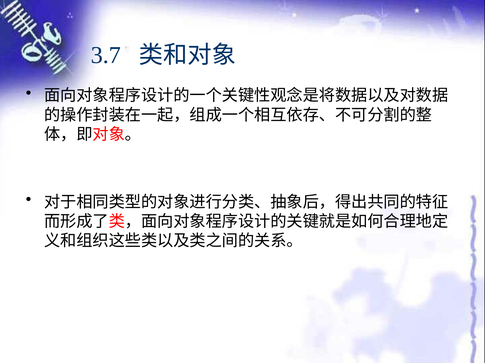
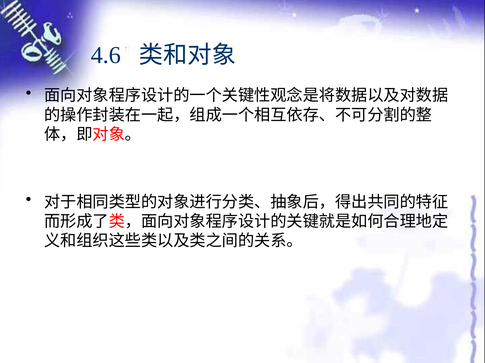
3.7: 3.7 -> 4.6
